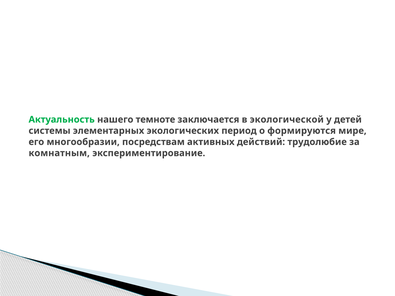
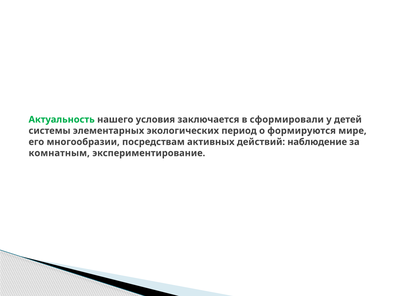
темноте: темноте -> условия
экологической: экологической -> сформировали
трудолюбие: трудолюбие -> наблюдение
